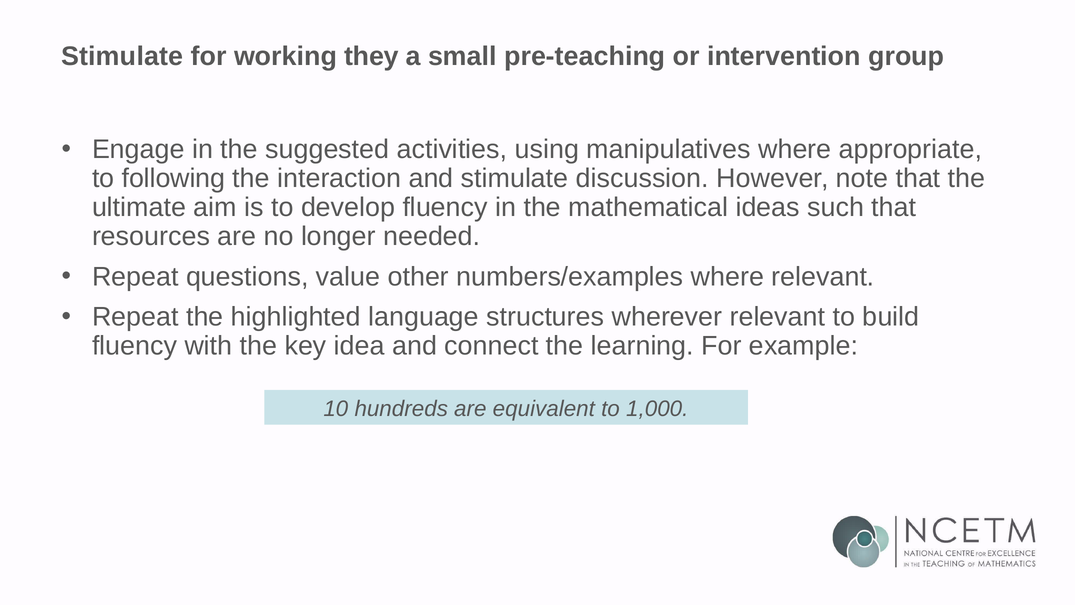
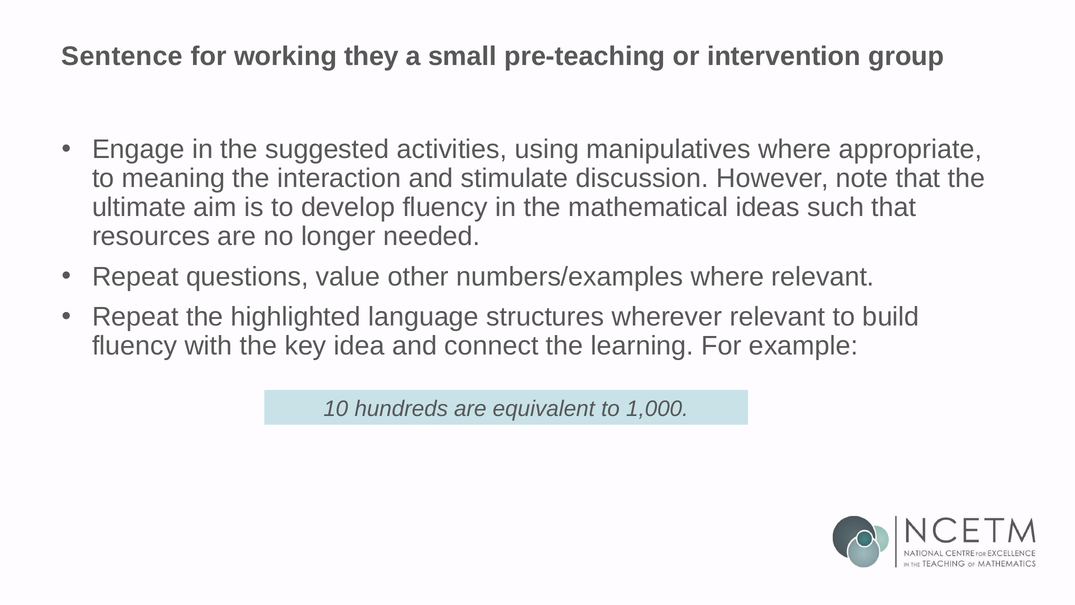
Stimulate at (122, 56): Stimulate -> Sentence
following: following -> meaning
